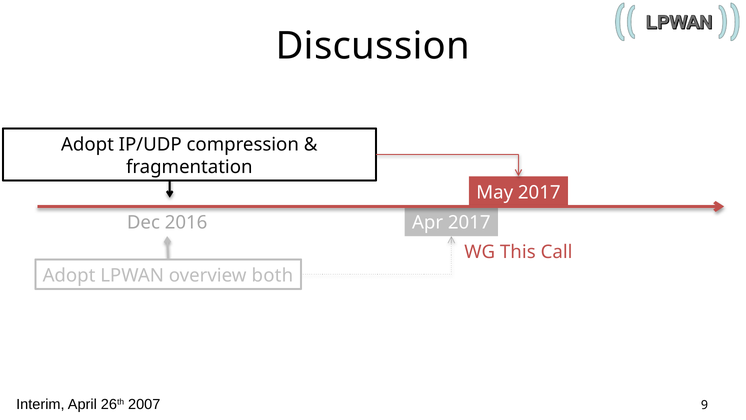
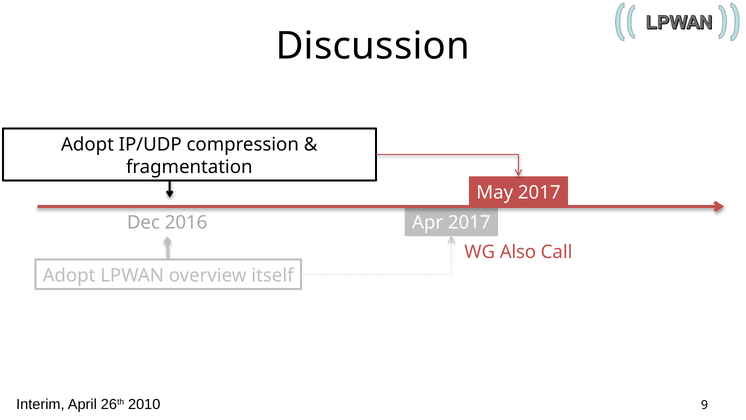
This: This -> Also
both: both -> itself
2007: 2007 -> 2010
